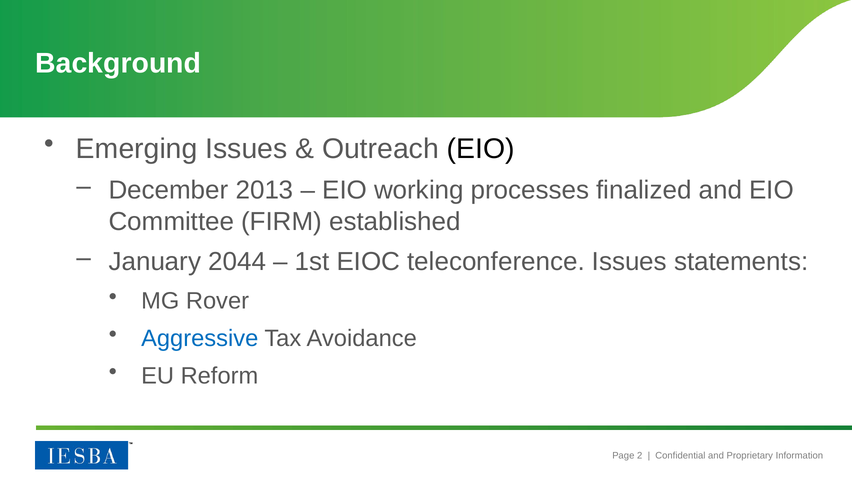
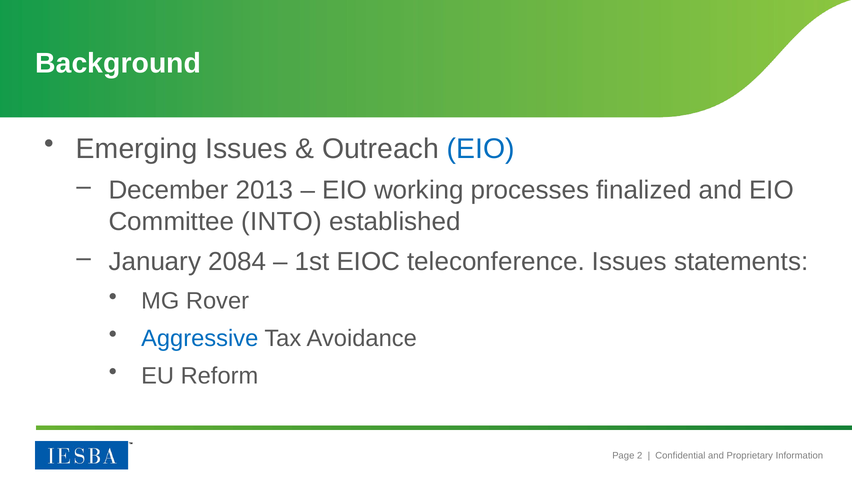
EIO at (481, 149) colour: black -> blue
FIRM: FIRM -> INTO
2044: 2044 -> 2084
